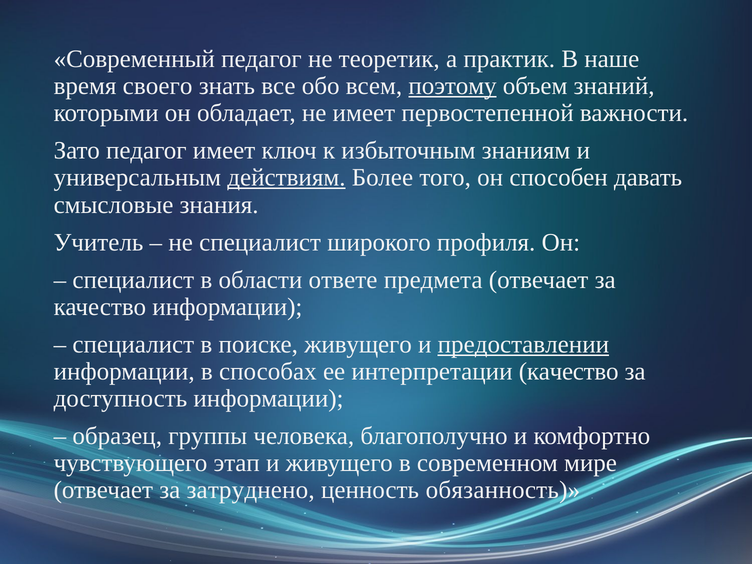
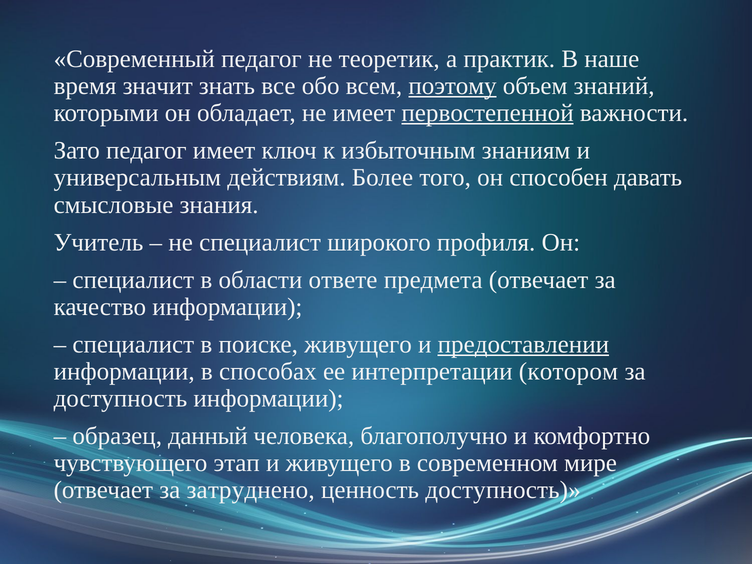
своего: своего -> значит
первостепенной underline: none -> present
действиям underline: present -> none
интерпретации качество: качество -> котором
группы: группы -> данный
ценность обязанность: обязанность -> доступность
